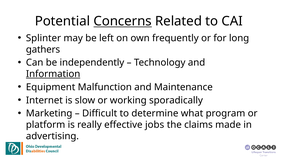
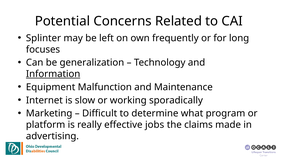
Concerns underline: present -> none
gathers: gathers -> focuses
independently: independently -> generalization
